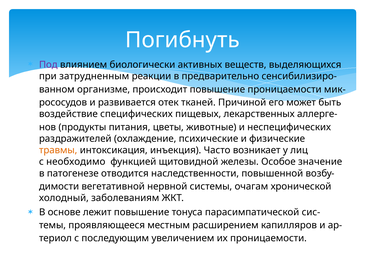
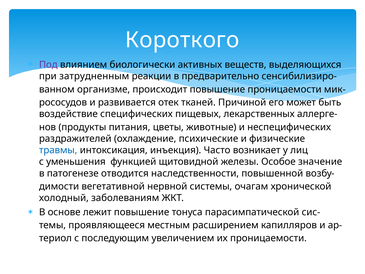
Погибнуть: Погибнуть -> Короткого
травмы colour: orange -> blue
необходимо: необходимо -> уменьшения
